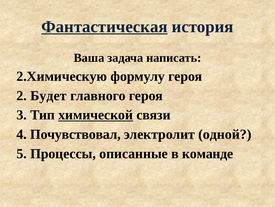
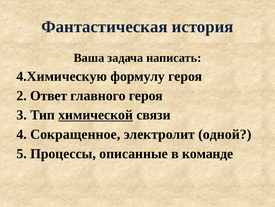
Фантастическая underline: present -> none
2.Химическую: 2.Химическую -> 4.Химическую
Будет: Будет -> Ответ
Почувствовал: Почувствовал -> Сокращенное
